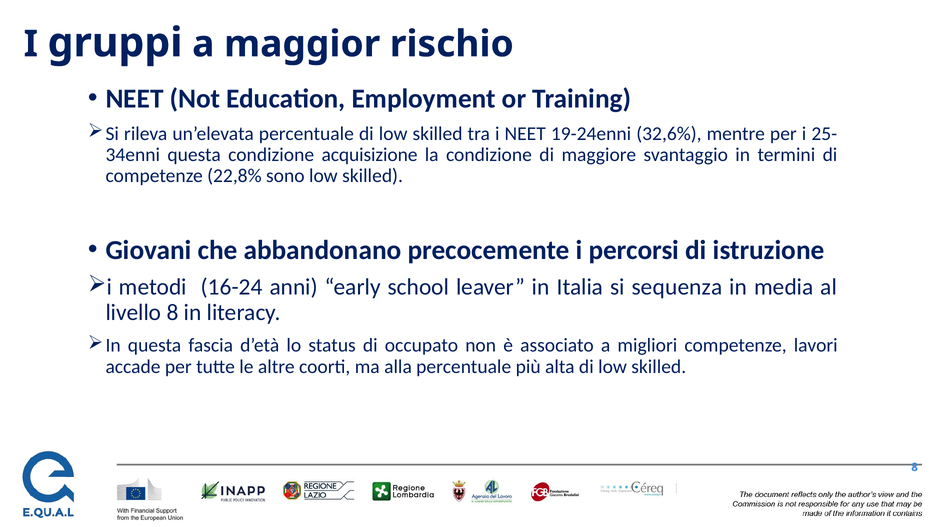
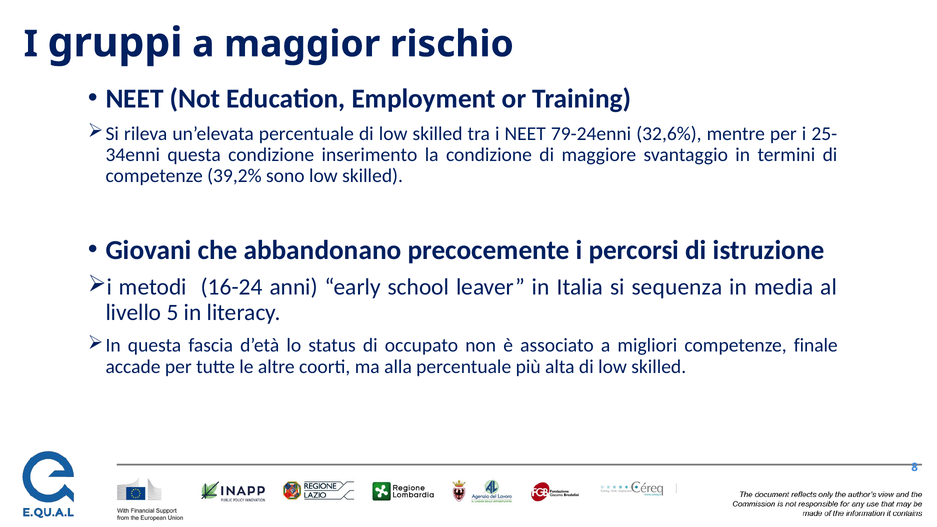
19-24enni: 19-24enni -> 79-24enni
acquisizione: acquisizione -> inserimento
22,8%: 22,8% -> 39,2%
livello 8: 8 -> 5
lavori: lavori -> finale
